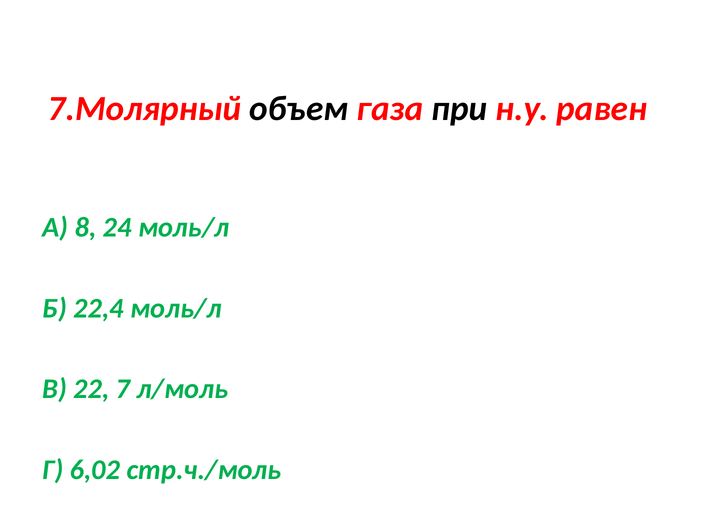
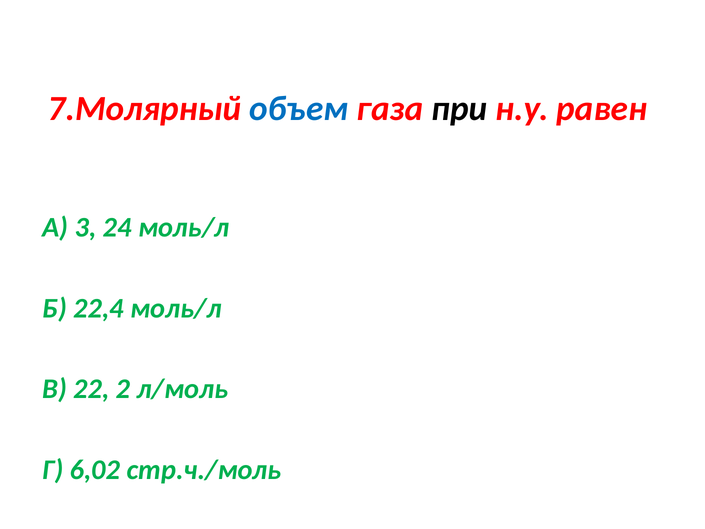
объем colour: black -> blue
8: 8 -> 3
7: 7 -> 2
